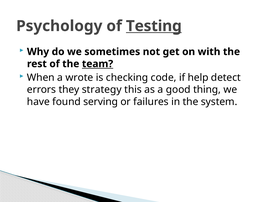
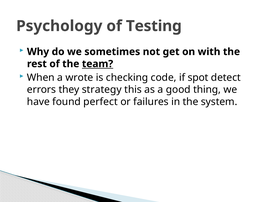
Testing underline: present -> none
help: help -> spot
serving: serving -> perfect
